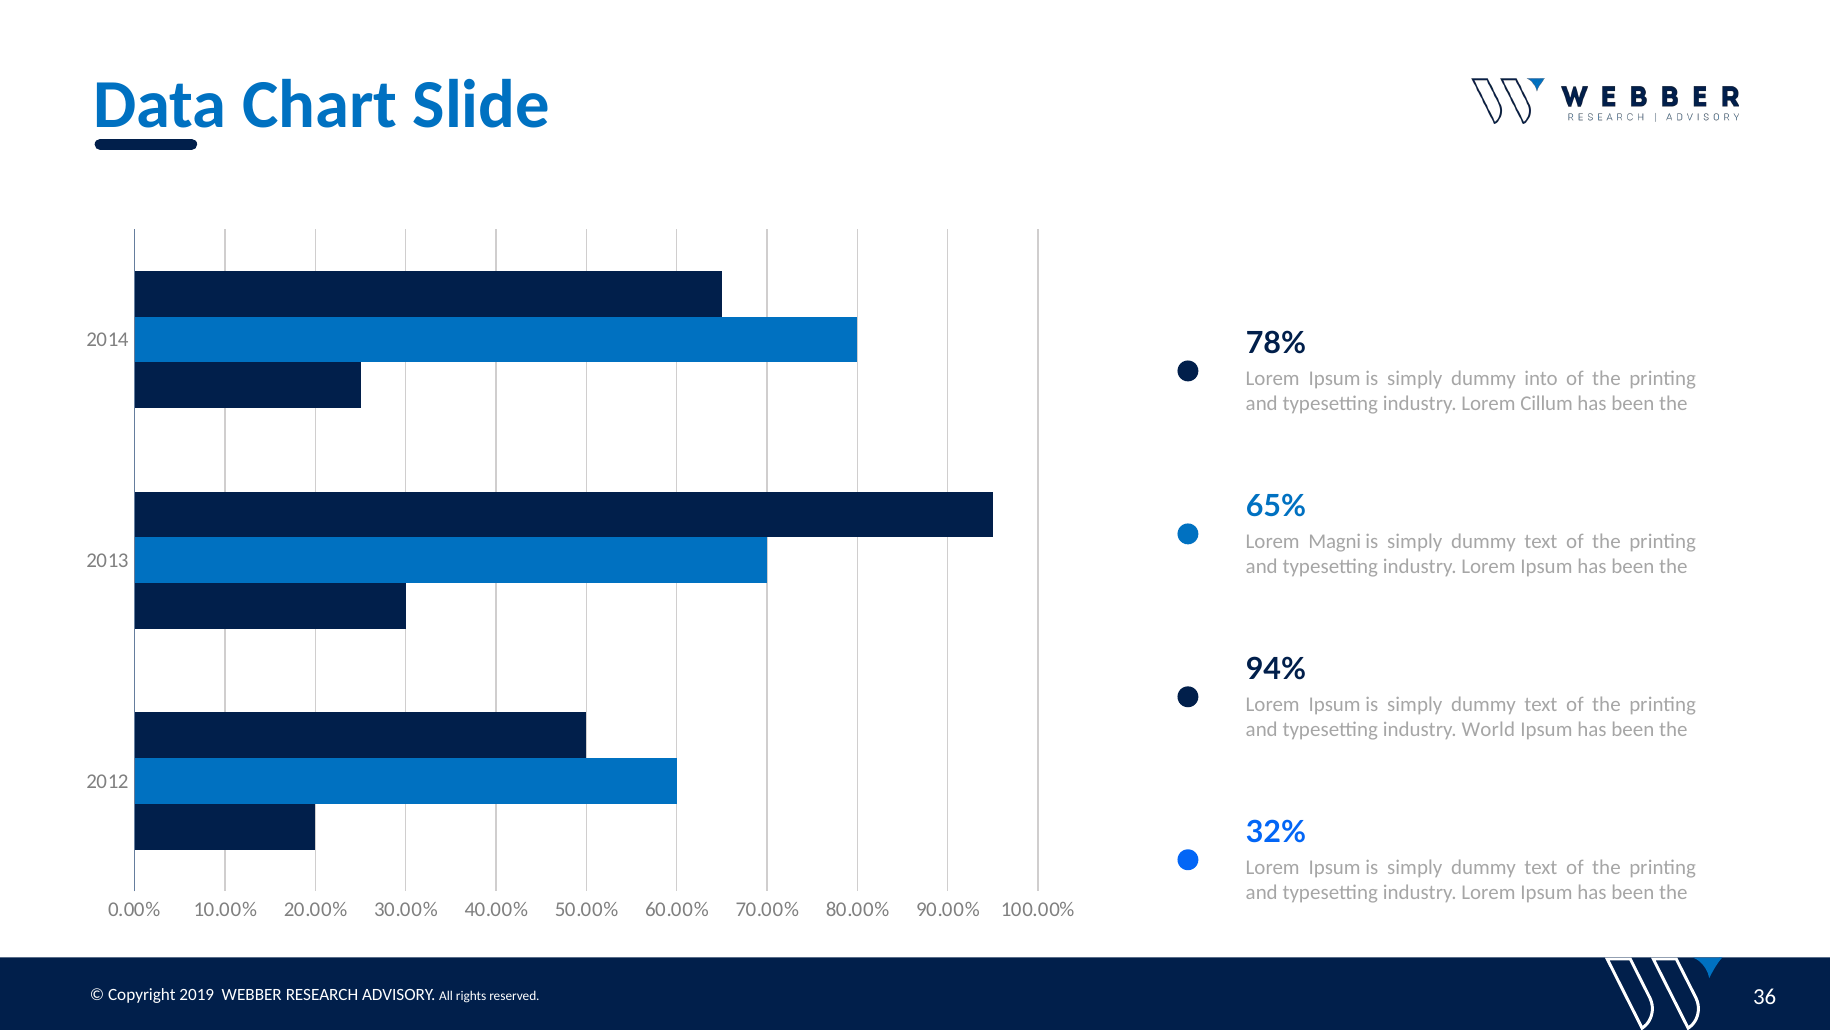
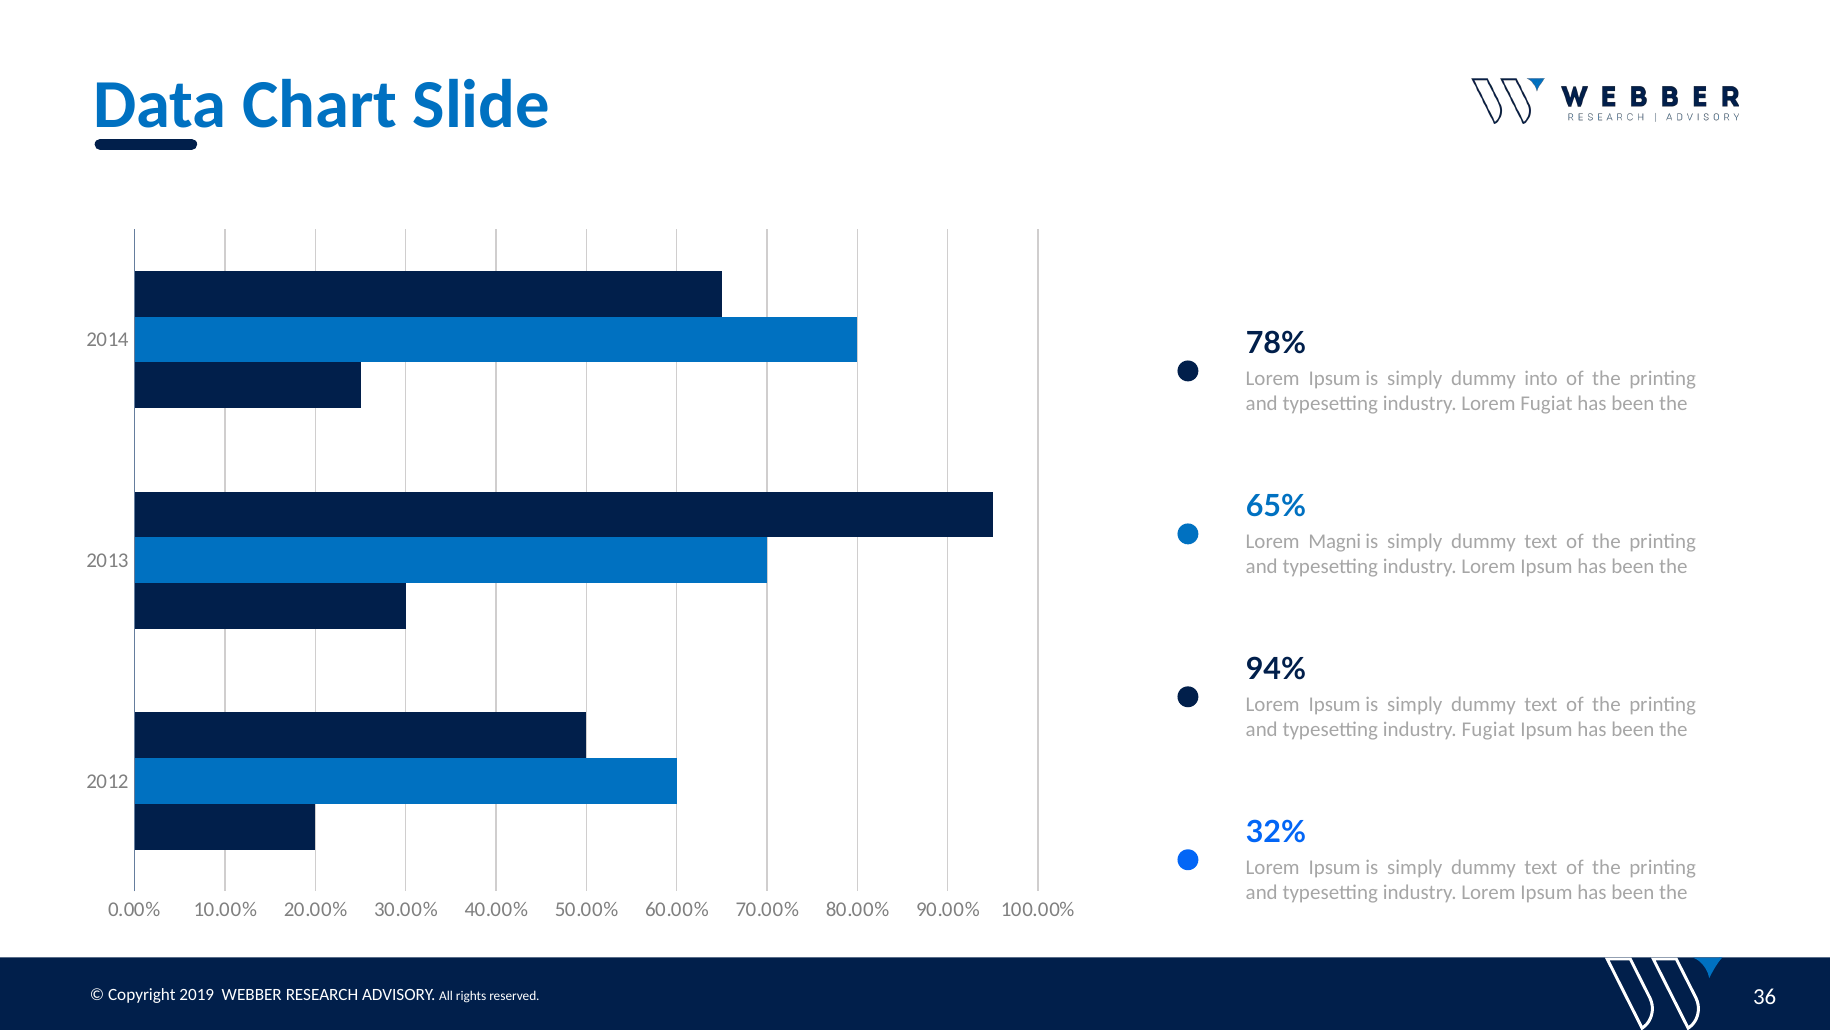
Lorem Cillum: Cillum -> Fugiat
industry World: World -> Fugiat
